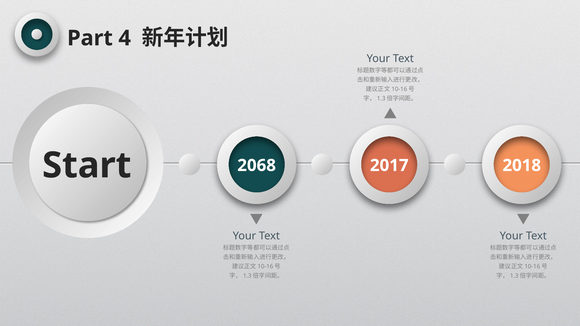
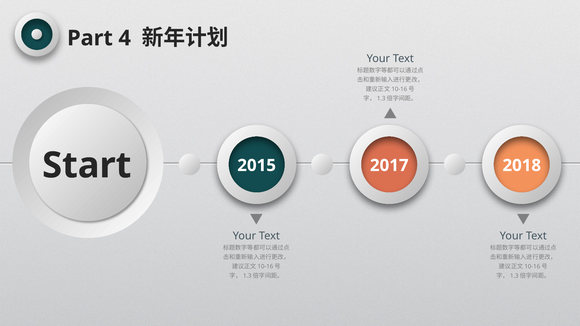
2068: 2068 -> 2015
